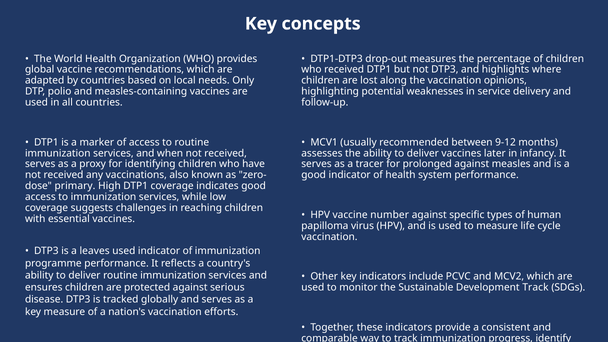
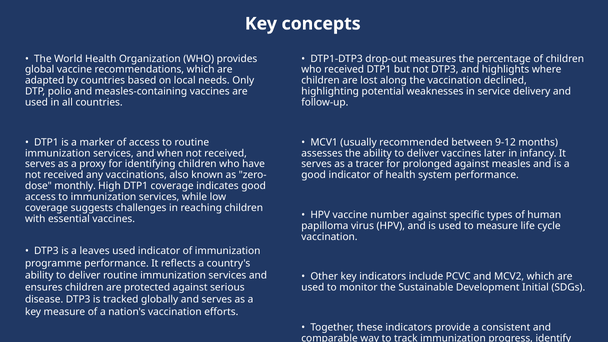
opinions: opinions -> declined
primary: primary -> monthly
Development Track: Track -> Initial
